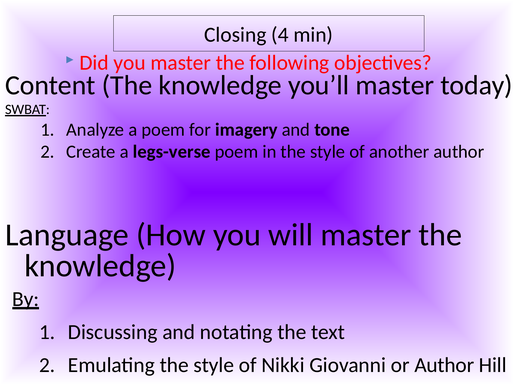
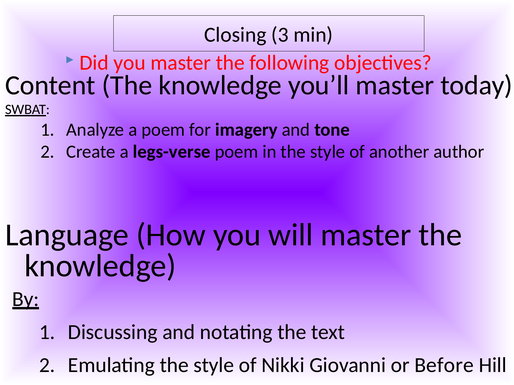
4: 4 -> 3
or Author: Author -> Before
